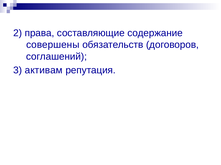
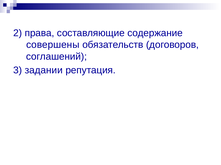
активам: активам -> задании
